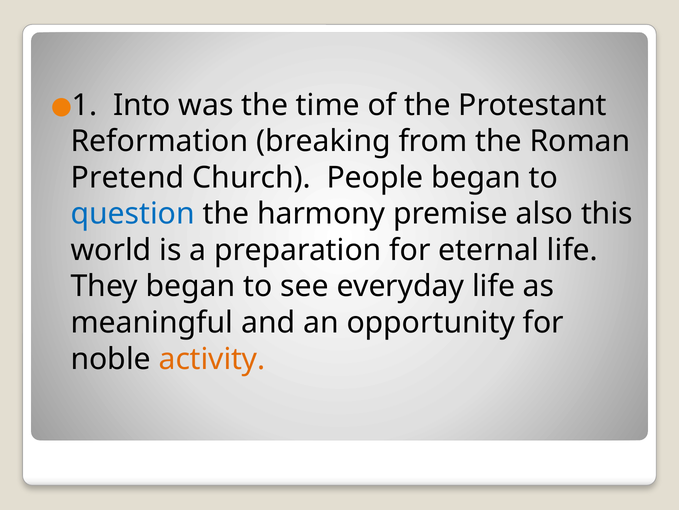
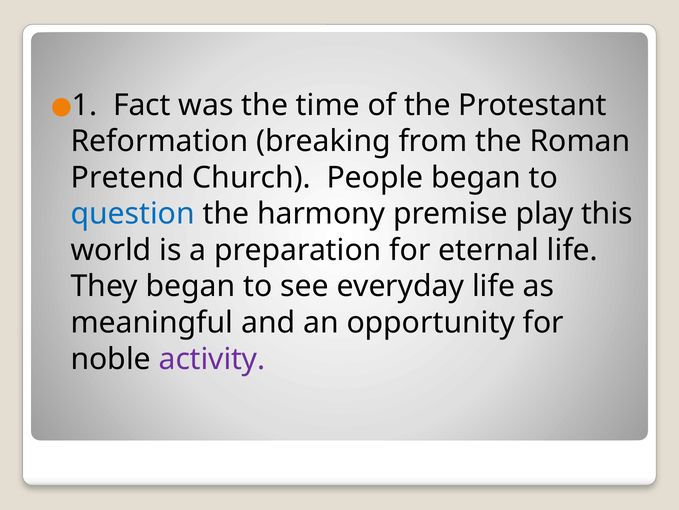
Into: Into -> Fact
also: also -> play
activity colour: orange -> purple
